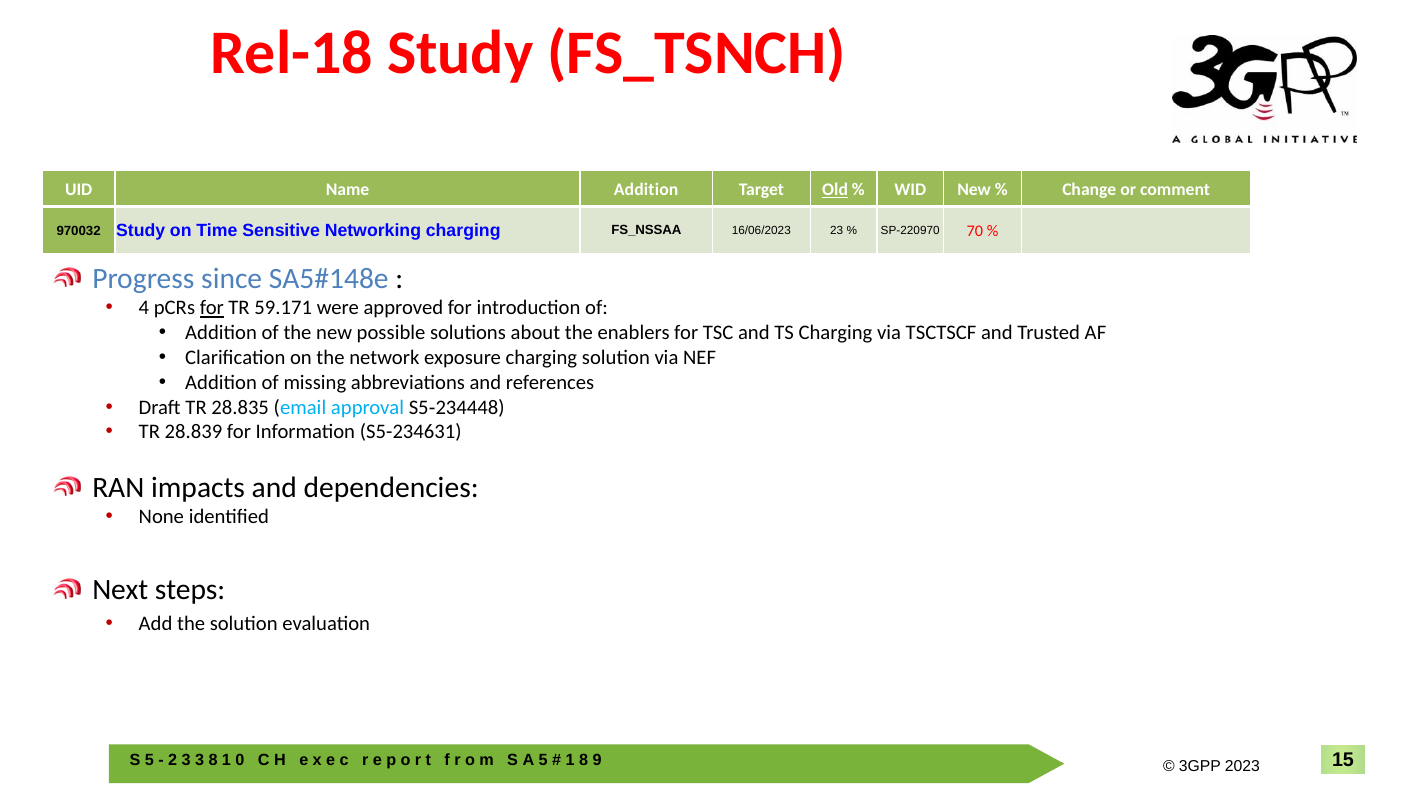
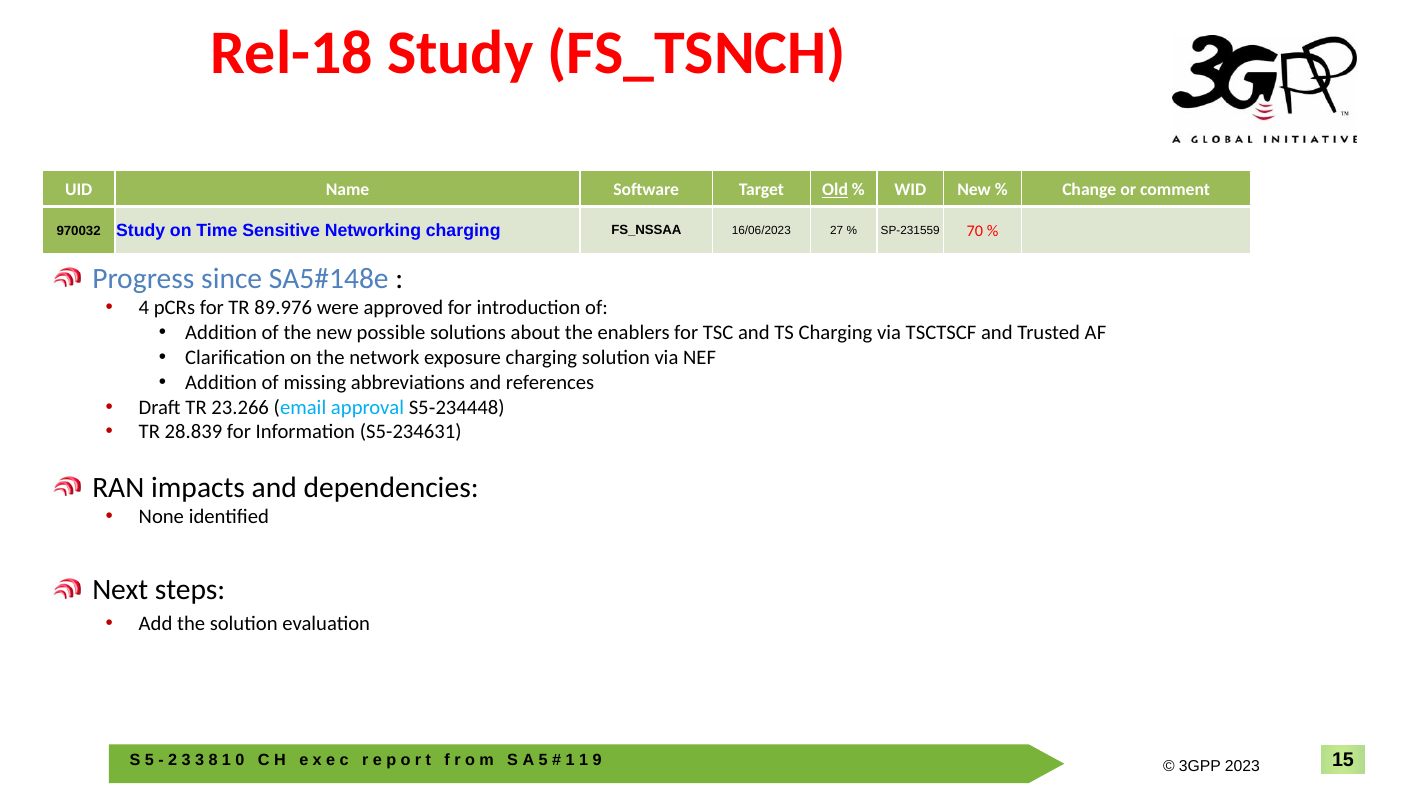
Name Addition: Addition -> Software
23: 23 -> 27
SP-220970: SP-220970 -> SP-231559
for at (212, 308) underline: present -> none
59.171: 59.171 -> 89.976
28.835: 28.835 -> 23.266
8 at (584, 761): 8 -> 1
